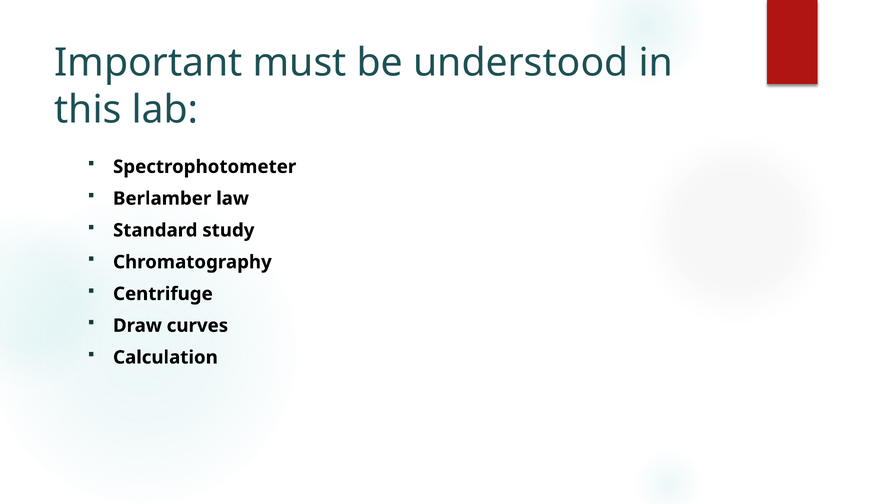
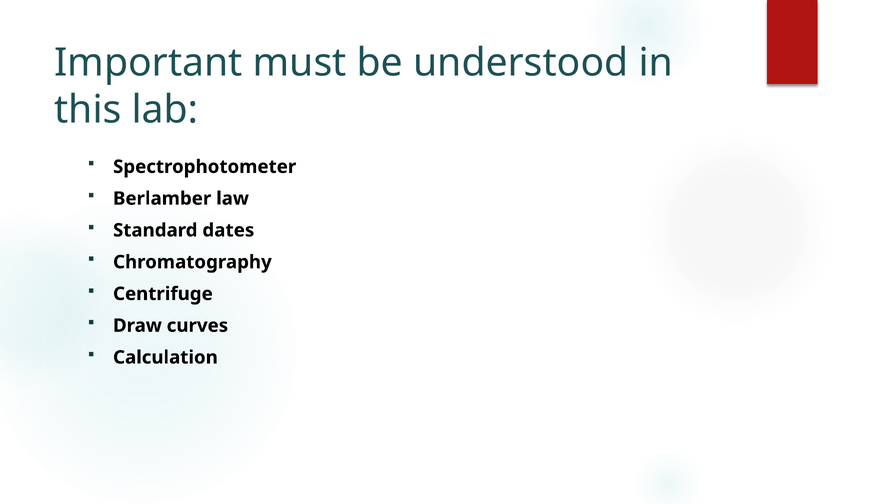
study: study -> dates
